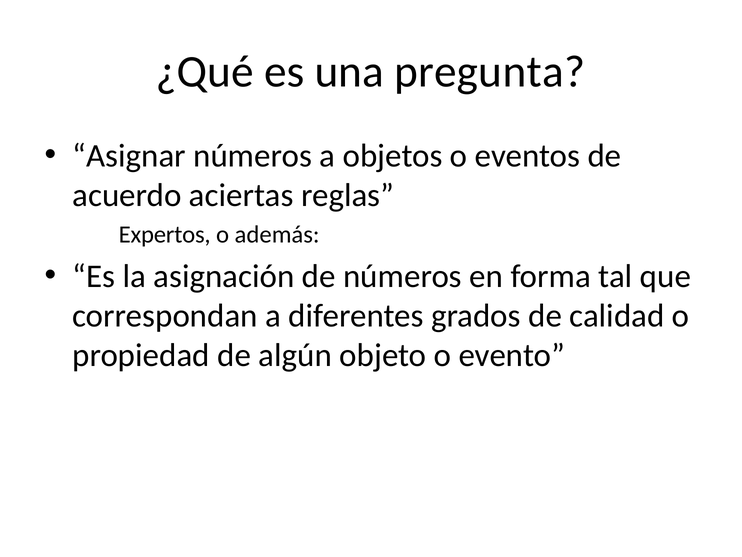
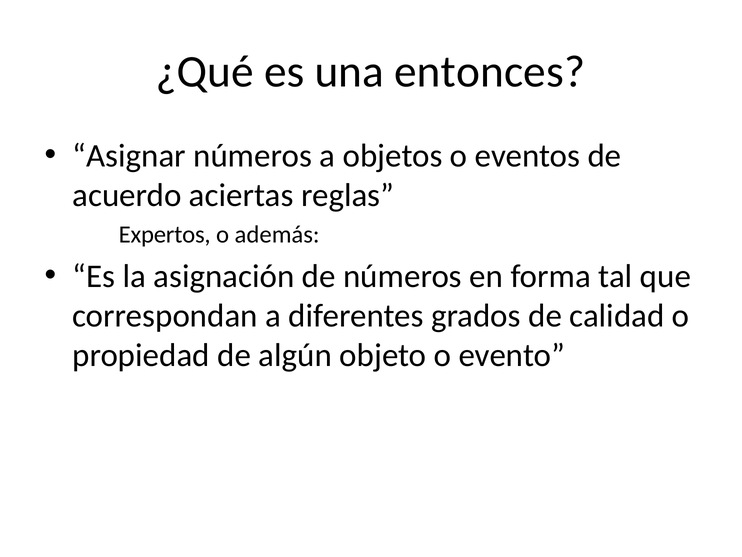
pregunta: pregunta -> entonces
